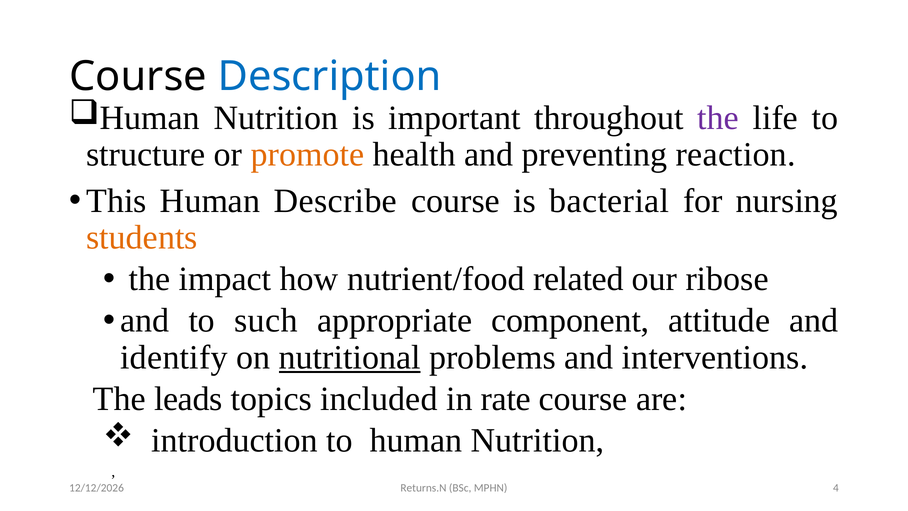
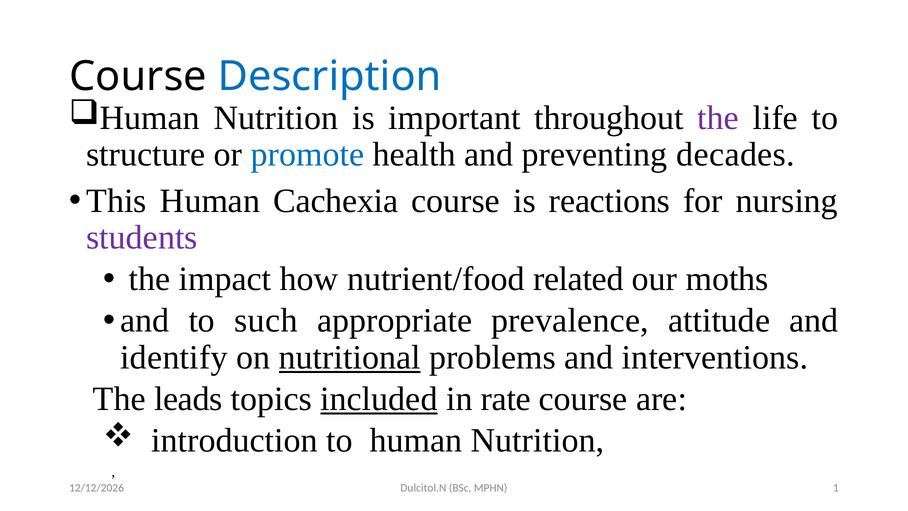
promote colour: orange -> blue
reaction: reaction -> decades
Describe: Describe -> Cachexia
bacterial: bacterial -> reactions
students colour: orange -> purple
ribose: ribose -> moths
component: component -> prevalence
included underline: none -> present
Returns.N: Returns.N -> Dulcitol.N
4: 4 -> 1
